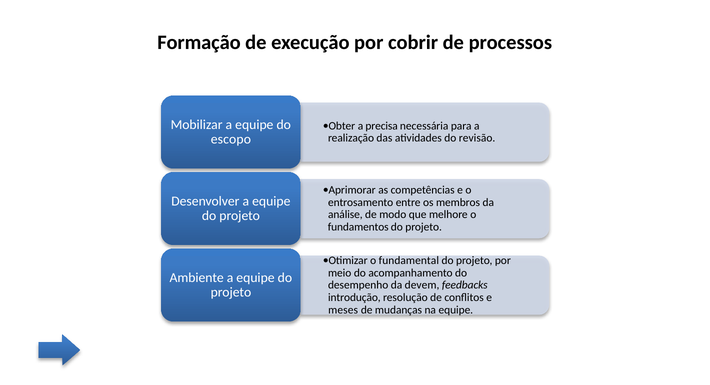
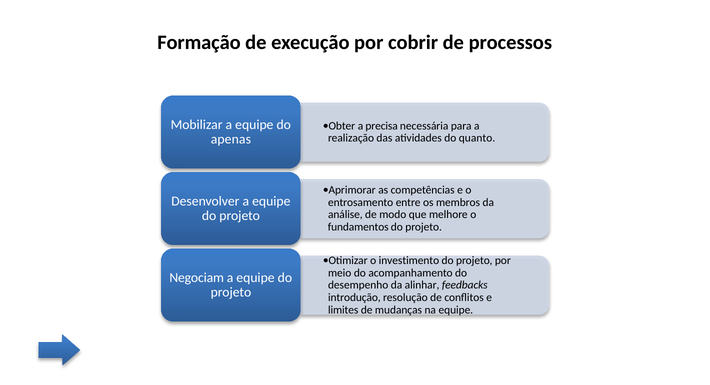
revisão: revisão -> quanto
escopo: escopo -> apenas
fundamental: fundamental -> investimento
Ambiente: Ambiente -> Negociam
devem: devem -> alinhar
meses: meses -> limites
